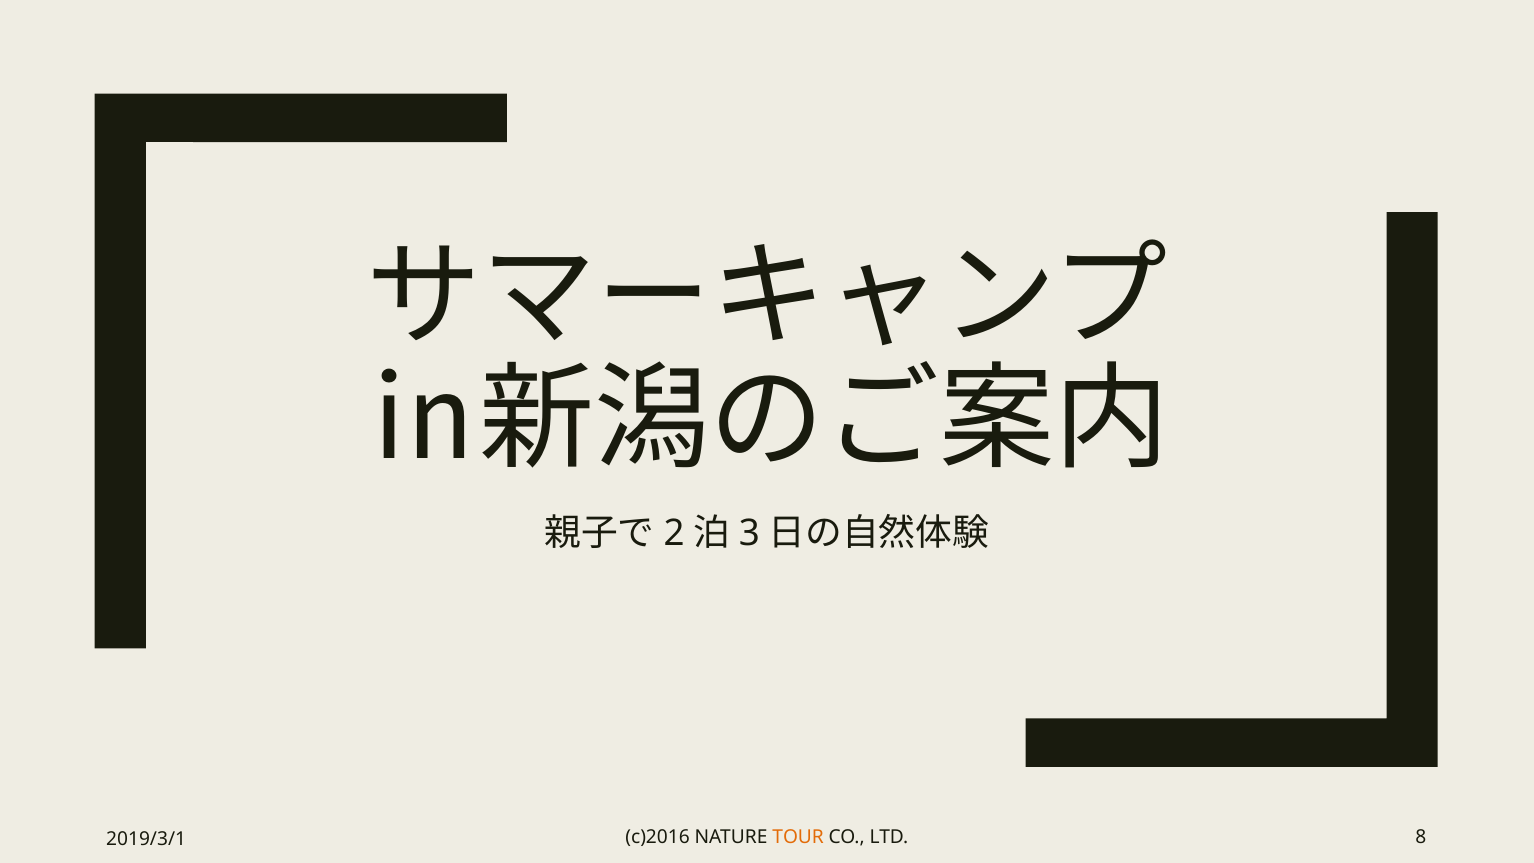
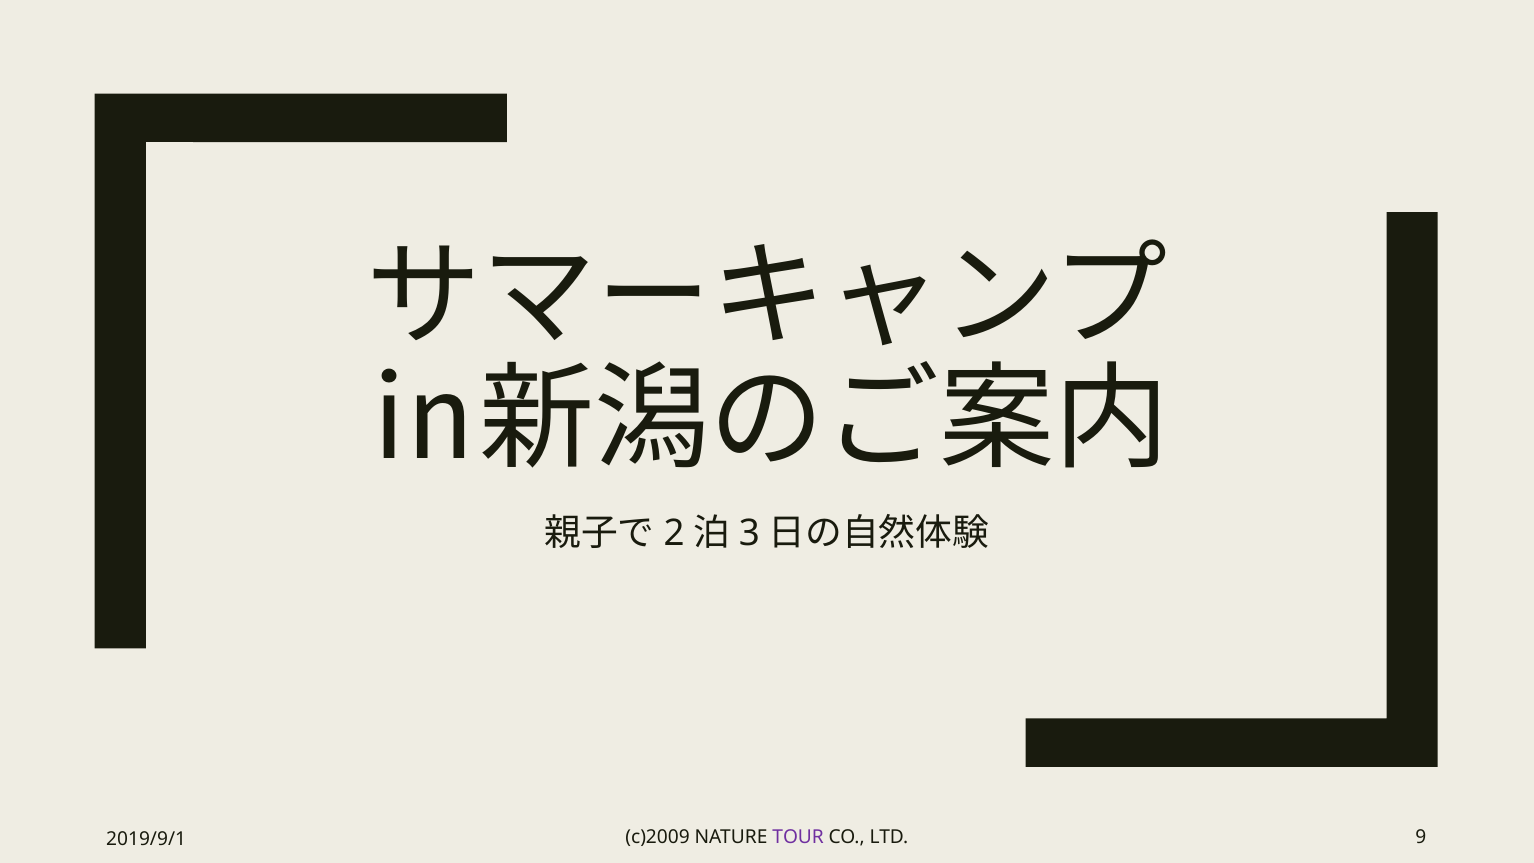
c)2016: c)2016 -> c)2009
TOUR colour: orange -> purple
8: 8 -> 9
2019/3/1: 2019/3/1 -> 2019/9/1
